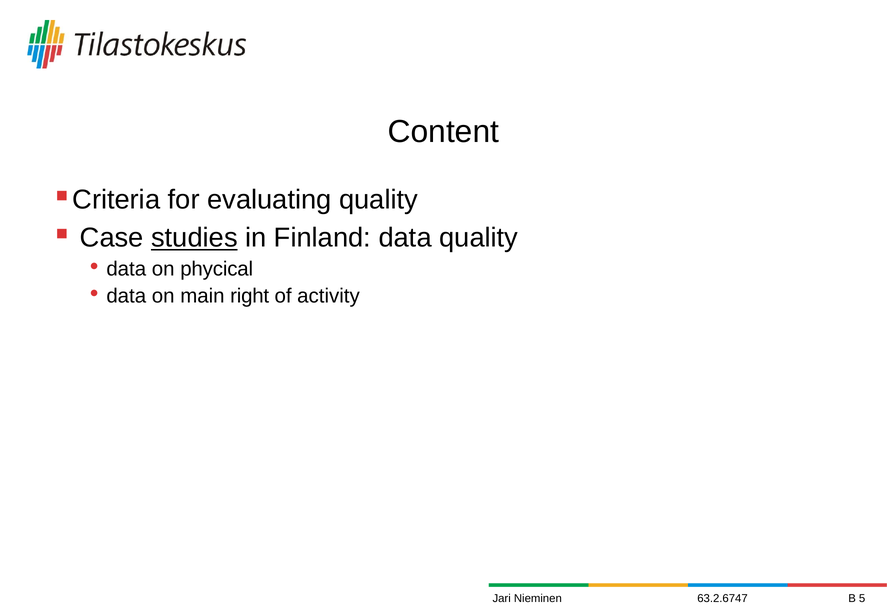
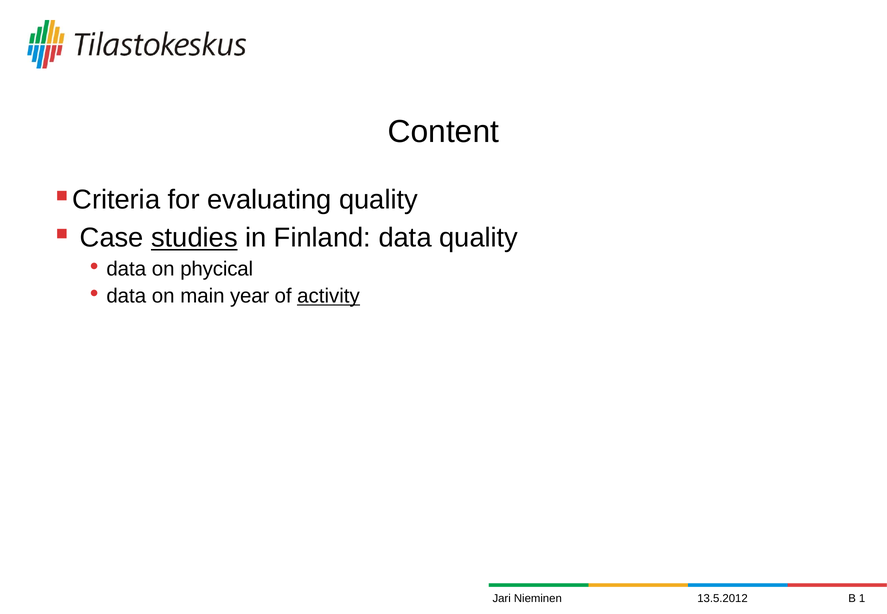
right: right -> year
activity underline: none -> present
63.2.6747: 63.2.6747 -> 13.5.2012
5: 5 -> 1
